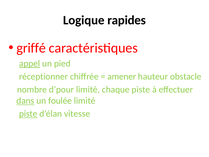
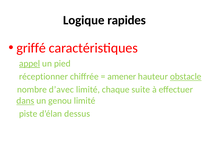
obstacle underline: none -> present
d’pour: d’pour -> d’avec
chaque piste: piste -> suite
foulée: foulée -> genou
piste at (28, 114) underline: present -> none
vitesse: vitesse -> dessus
